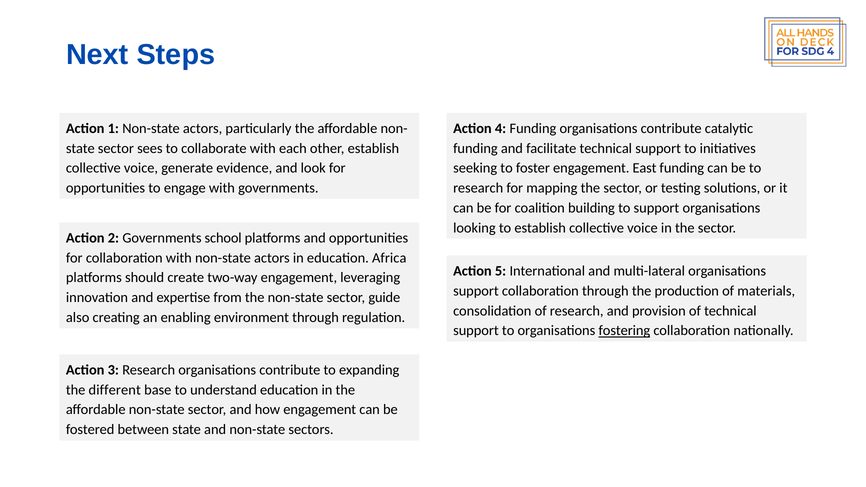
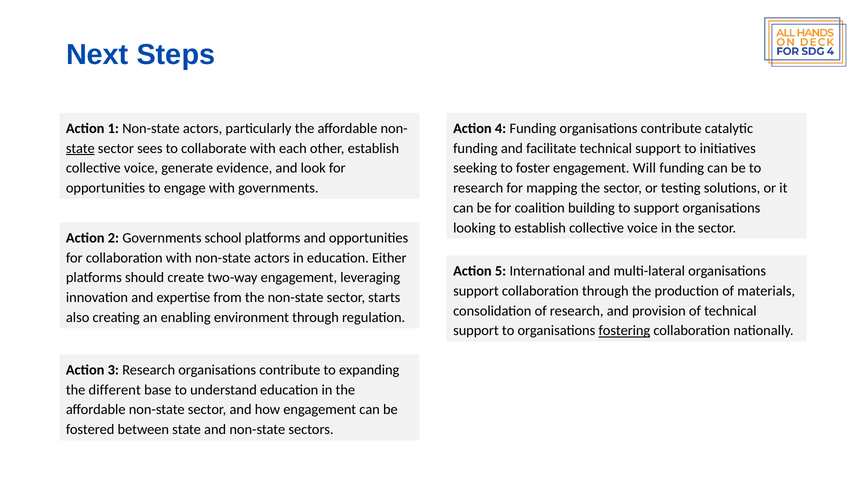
state at (80, 148) underline: none -> present
East: East -> Will
Africa: Africa -> Either
guide: guide -> starts
